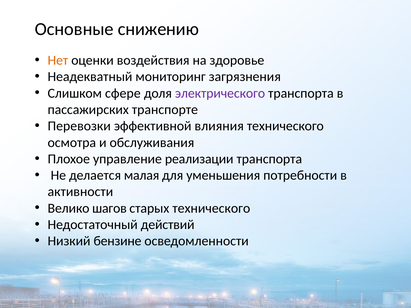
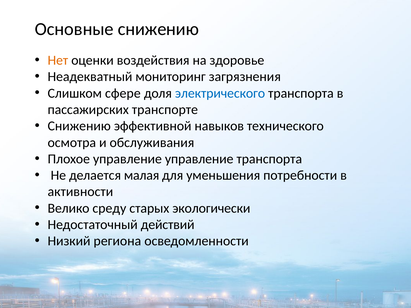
электрического colour: purple -> blue
Перевозки at (79, 126): Перевозки -> Снижению
влияния: влияния -> навыков
управление реализации: реализации -> управление
шагов: шагов -> среду
старых технического: технического -> экологически
бензине: бензине -> региона
